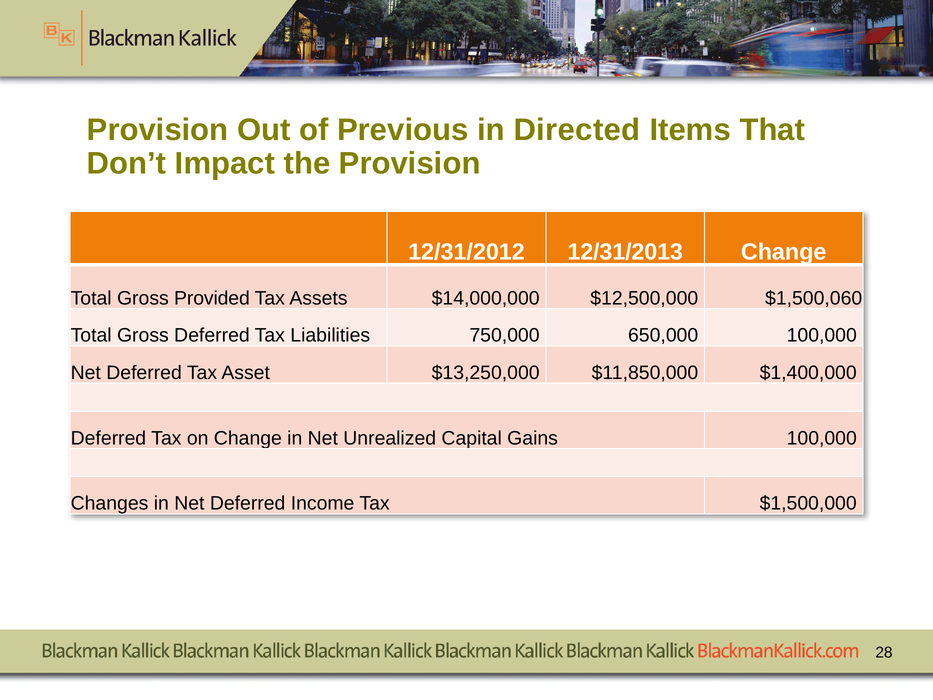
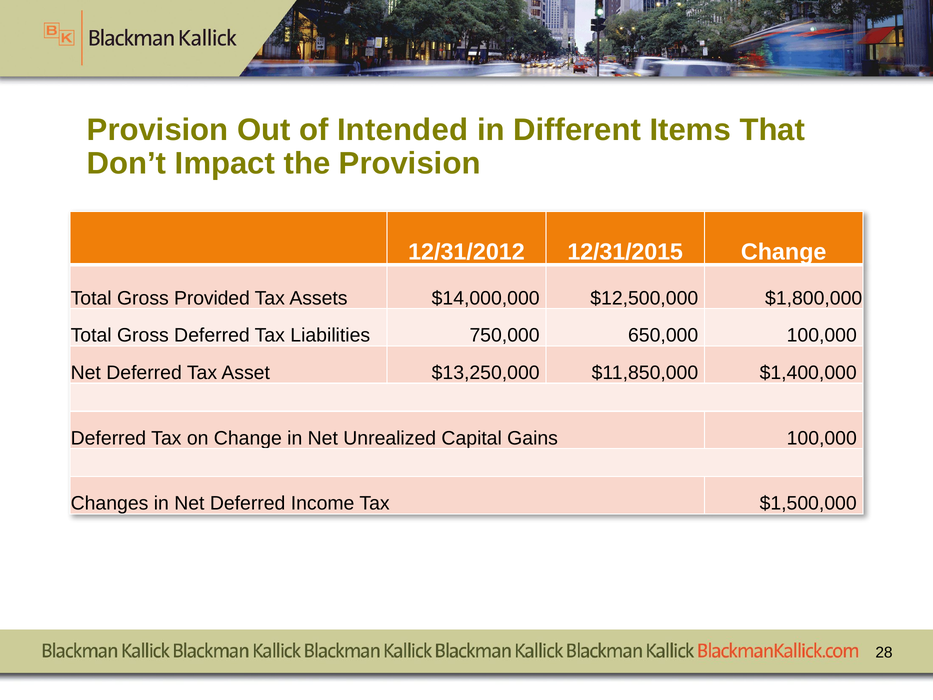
Previous: Previous -> Intended
Directed: Directed -> Different
12/31/2013: 12/31/2013 -> 12/31/2015
$1,500,060: $1,500,060 -> $1,800,000
